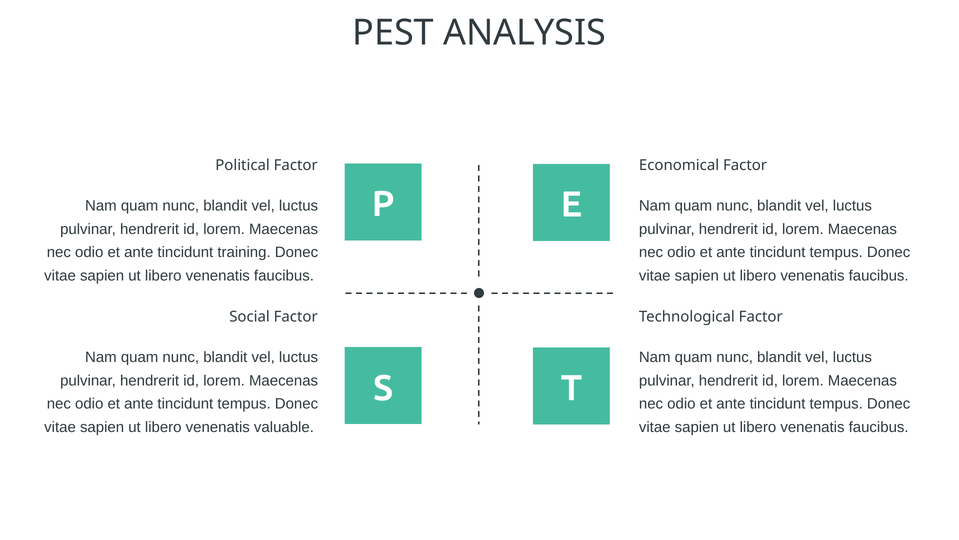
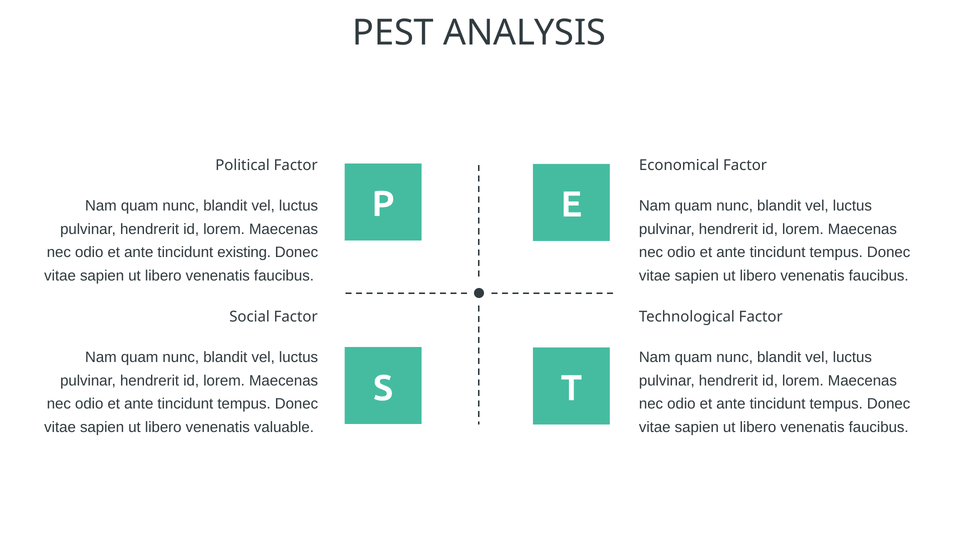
training: training -> existing
